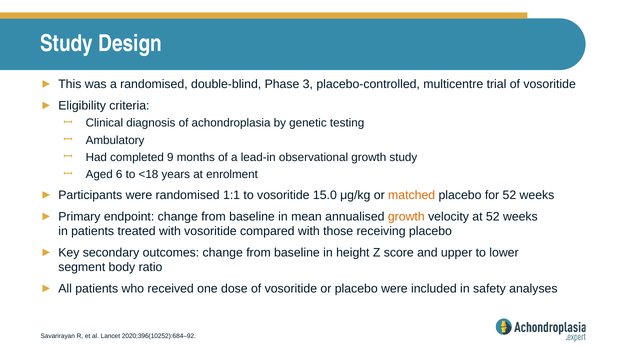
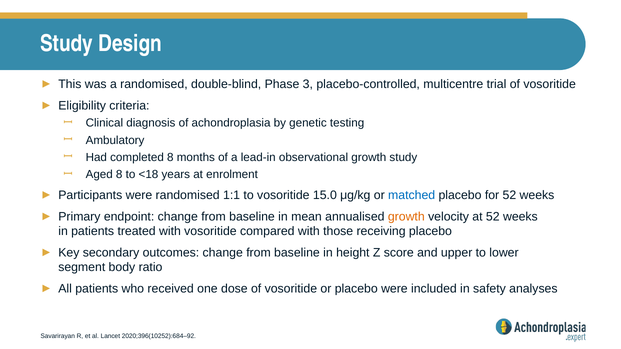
completed 9: 9 -> 8
Aged 6: 6 -> 8
matched colour: orange -> blue
